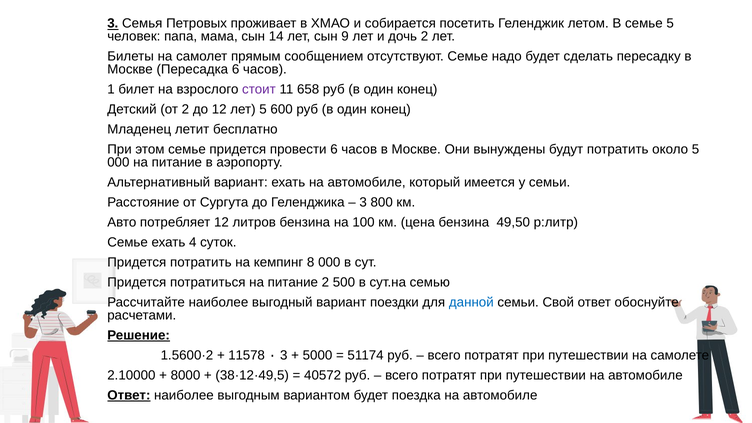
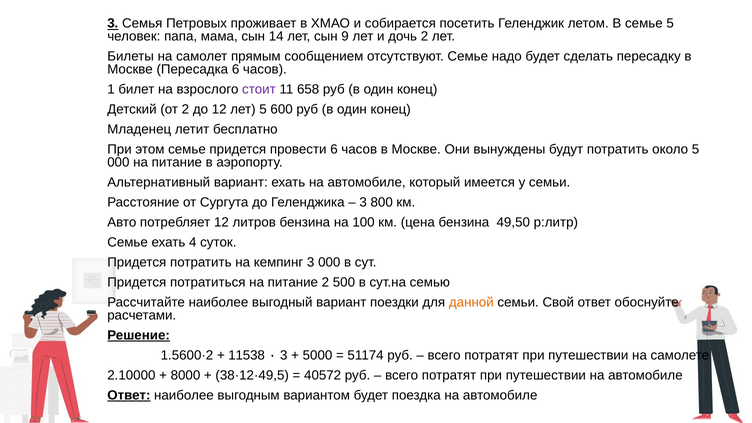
кемпинг 8: 8 -> 3
данной colour: blue -> orange
11578: 11578 -> 11538
